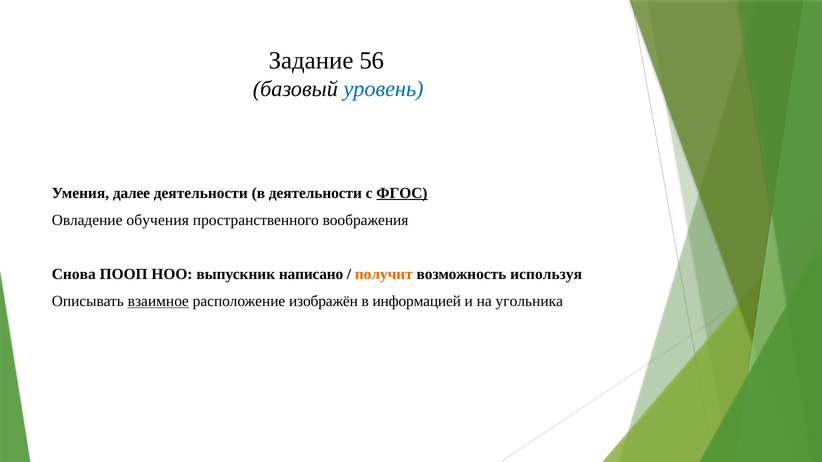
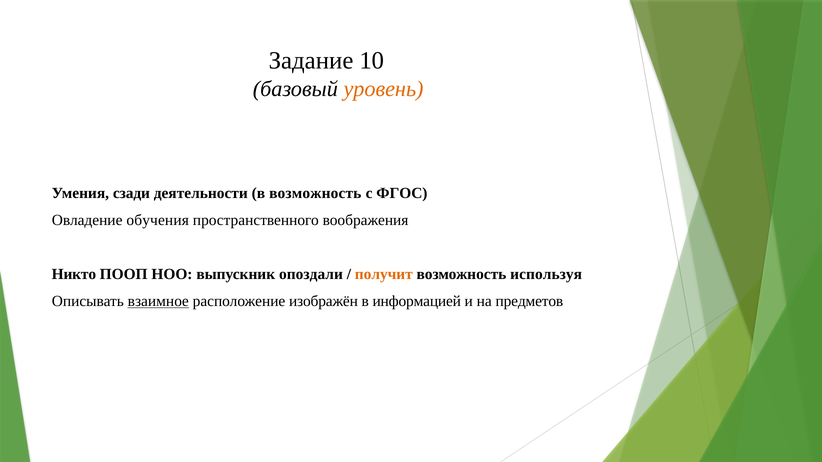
56: 56 -> 10
уровень colour: blue -> orange
далее: далее -> сзади
в деятельности: деятельности -> возможность
ФГОС underline: present -> none
Снова: Снова -> Никто
написано: написано -> опоздали
угольника: угольника -> предметов
